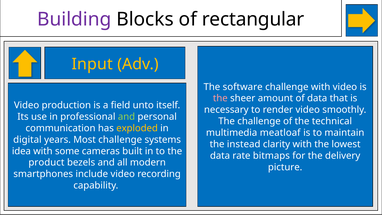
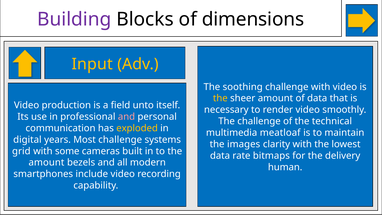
rectangular: rectangular -> dimensions
software: software -> soothing
the at (220, 98) colour: pink -> yellow
and at (126, 117) colour: light green -> pink
instead: instead -> images
idea: idea -> grid
product at (46, 162): product -> amount
picture: picture -> human
